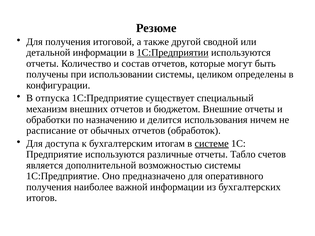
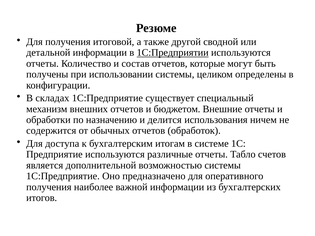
отпуска: отпуска -> складах
расписание: расписание -> содержится
системе underline: present -> none
